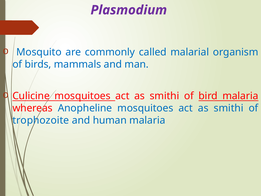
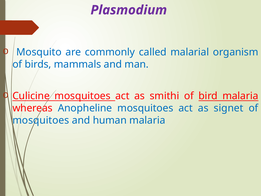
smithi at (229, 108): smithi -> signet
trophozoite at (41, 120): trophozoite -> mosquitoes
